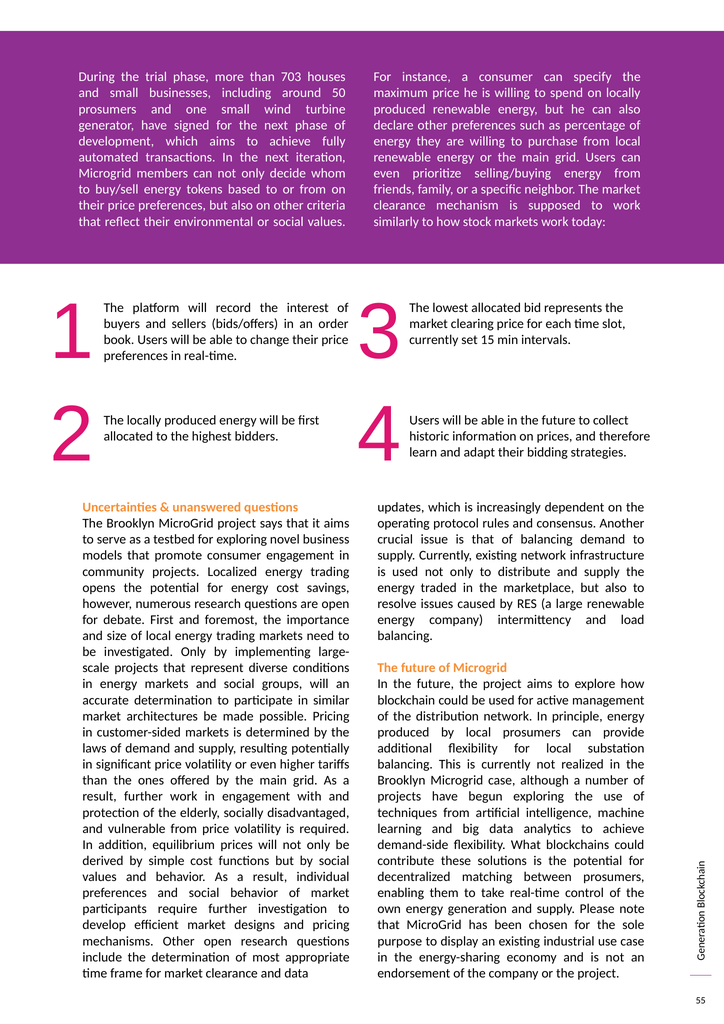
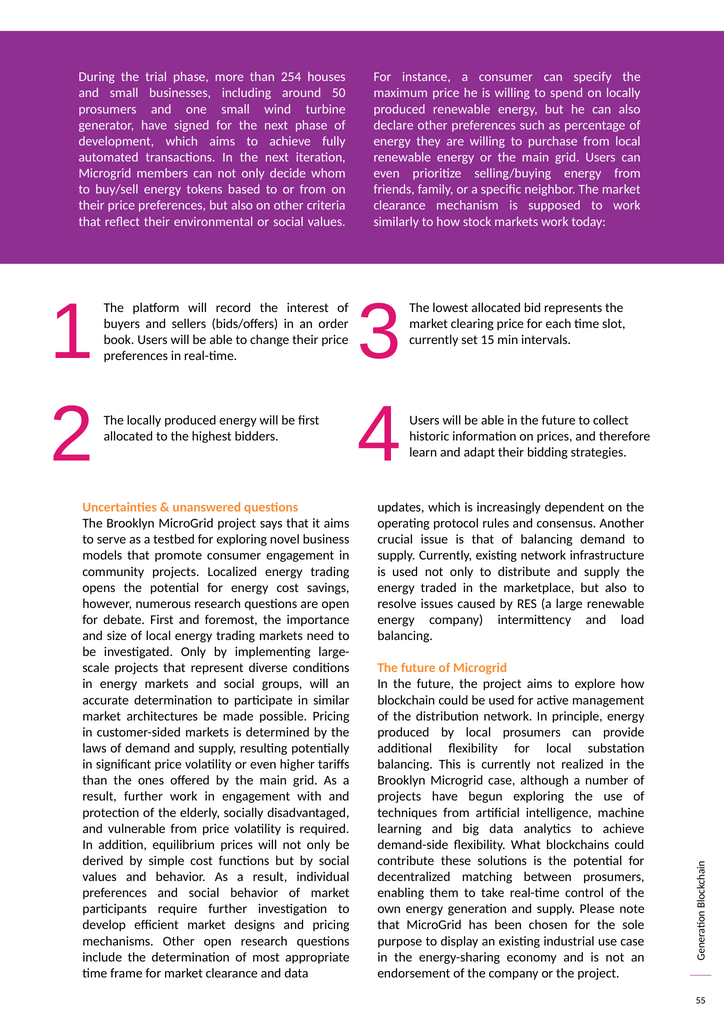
703: 703 -> 254
